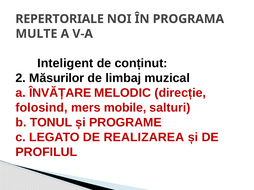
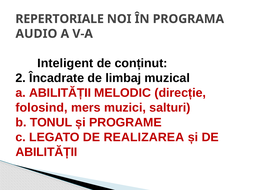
MULTE: MULTE -> AUDIO
Măsurilor: Măsurilor -> Încadrate
a ÎNVĂȚARE: ÎNVĂȚARE -> ABILITĂȚII
mobile: mobile -> muzici
PROFILUL at (46, 152): PROFILUL -> ABILITĂȚII
